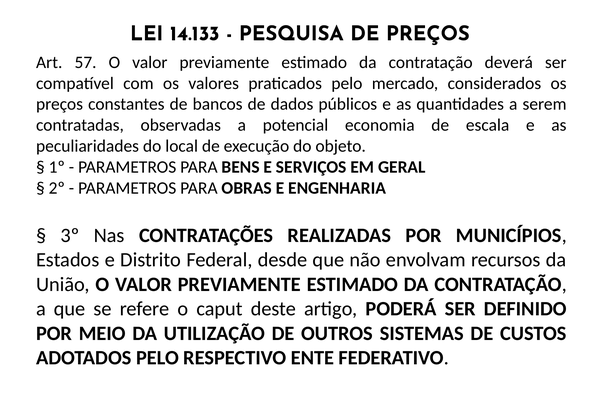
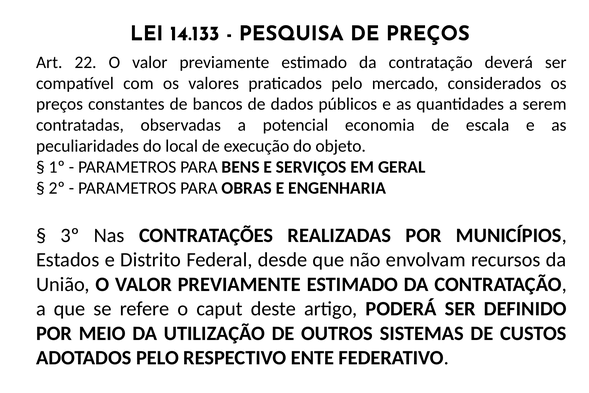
57: 57 -> 22
